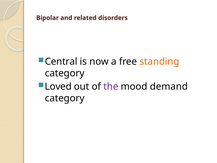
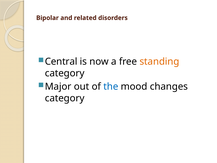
Loved: Loved -> Major
the colour: purple -> blue
demand: demand -> changes
